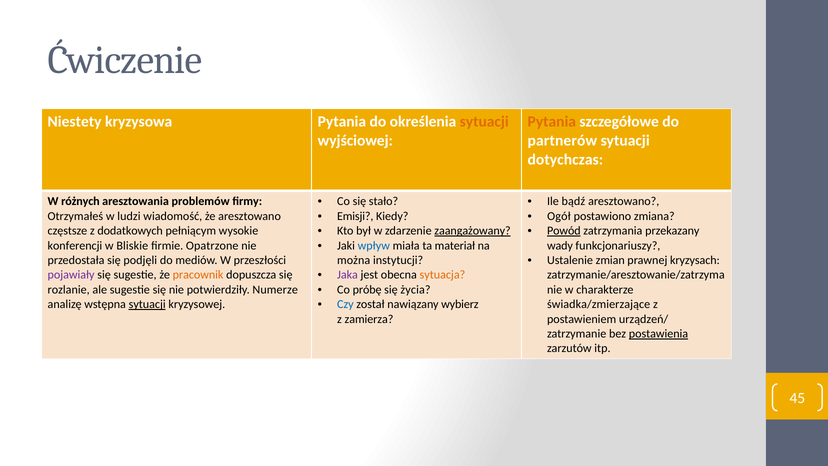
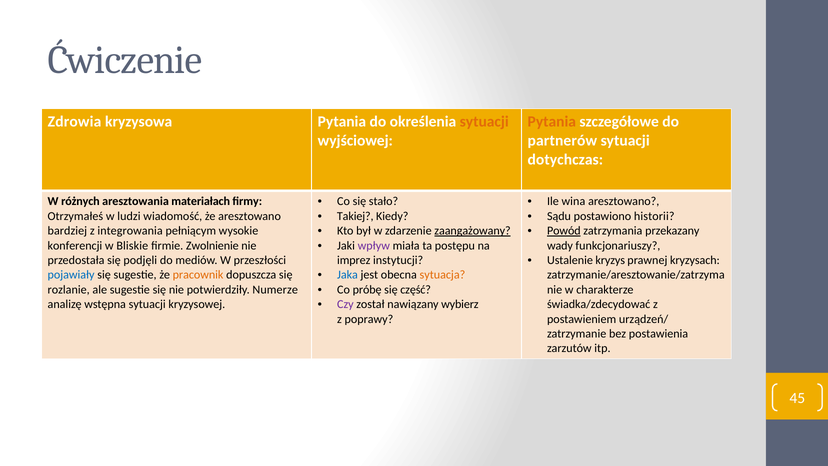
Niestety: Niestety -> Zdrowia
bądź: bądź -> wina
problemów: problemów -> materiałach
Emisji: Emisji -> Takiej
Ogół: Ogół -> Sądu
zmiana: zmiana -> historii
częstsze: częstsze -> bardziej
dodatkowych: dodatkowych -> integrowania
wpływ colour: blue -> purple
materiał: materiał -> postępu
Opatrzone: Opatrzone -> Zwolnienie
zmian: zmian -> kryzys
można: można -> imprez
Jaka colour: purple -> blue
pojawiały colour: purple -> blue
życia: życia -> część
Czy colour: blue -> purple
sytuacji at (147, 304) underline: present -> none
świadka/zmierzające: świadka/zmierzające -> świadka/zdecydować
zamierza: zamierza -> poprawy
postawienia underline: present -> none
